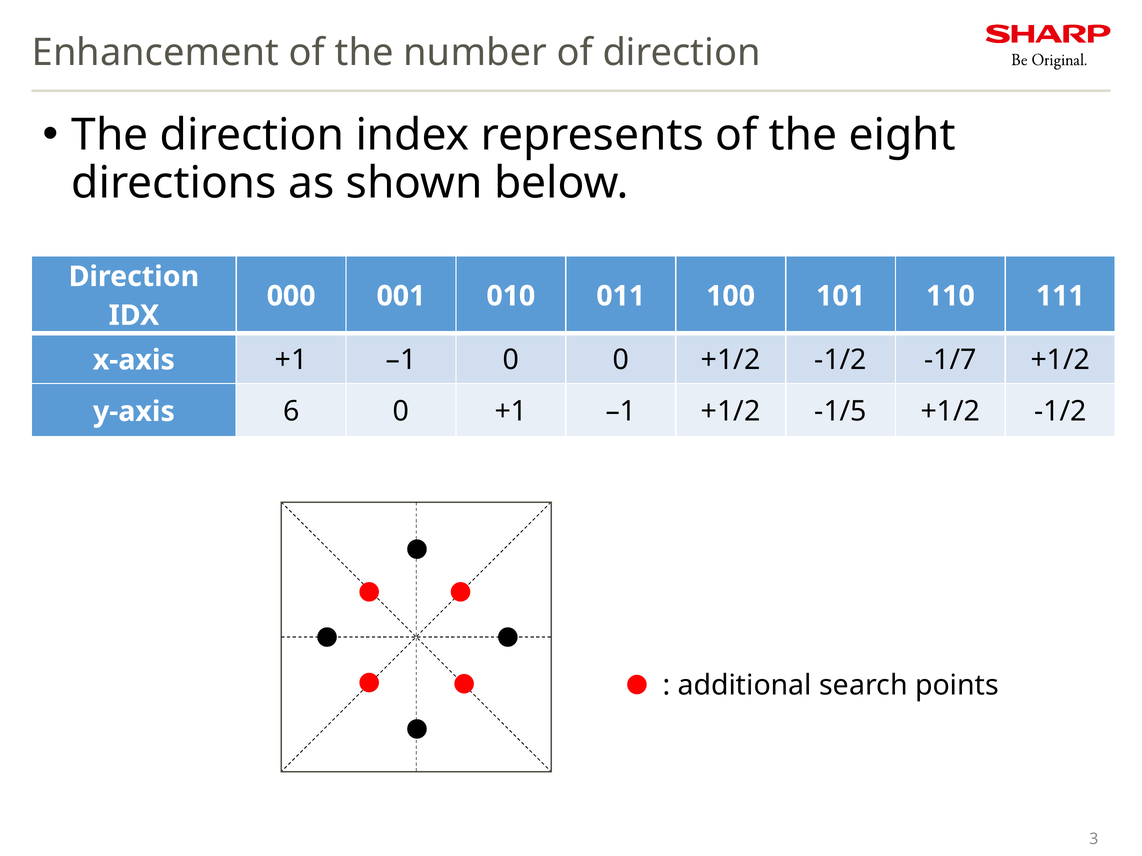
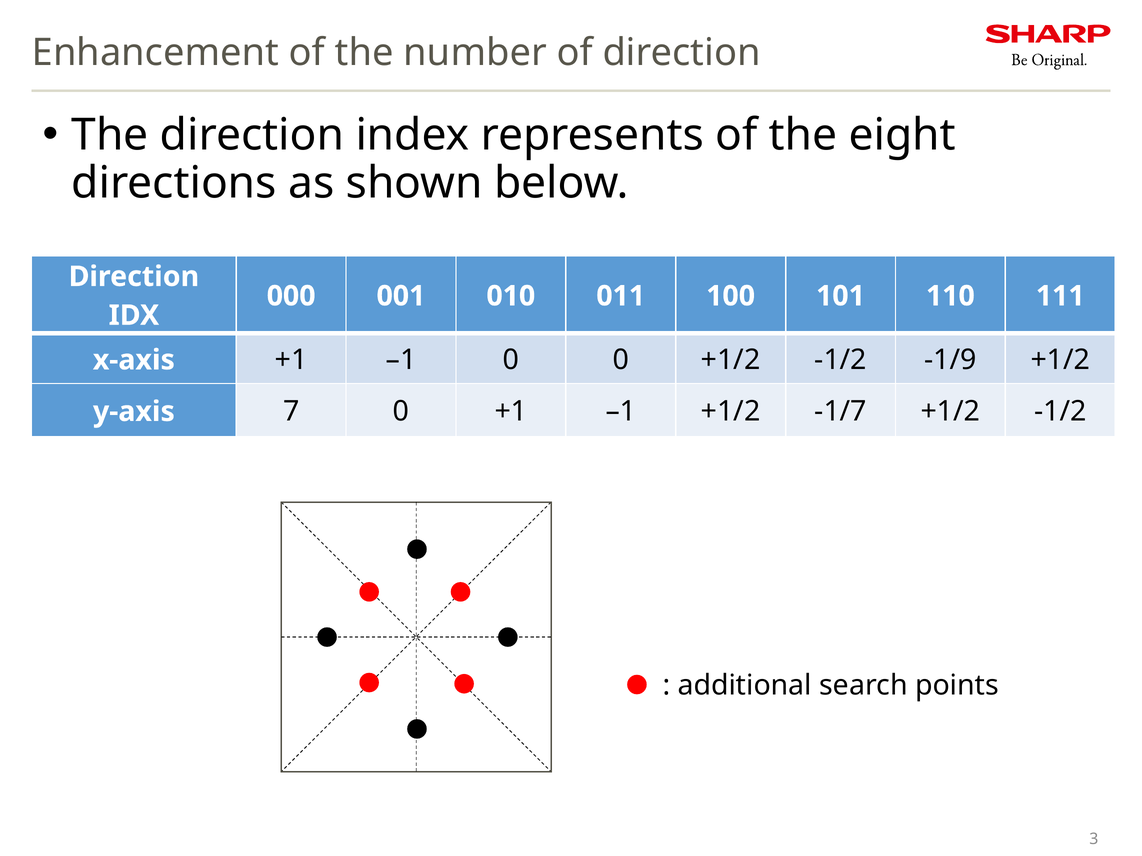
-1/7: -1/7 -> -1/9
6: 6 -> 7
-1/5: -1/5 -> -1/7
